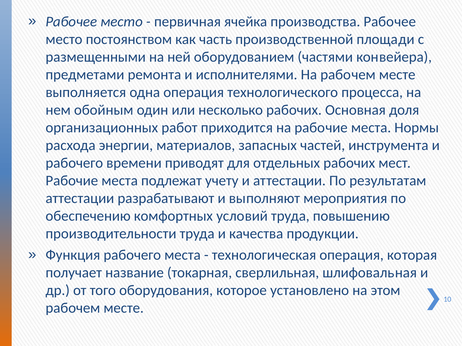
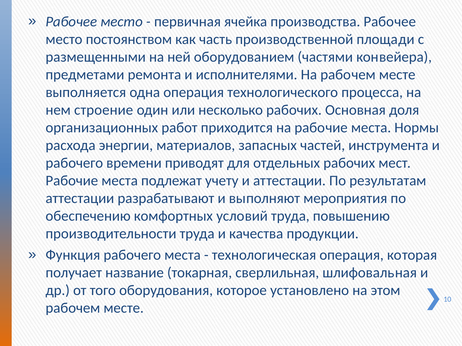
обойным: обойным -> строение
